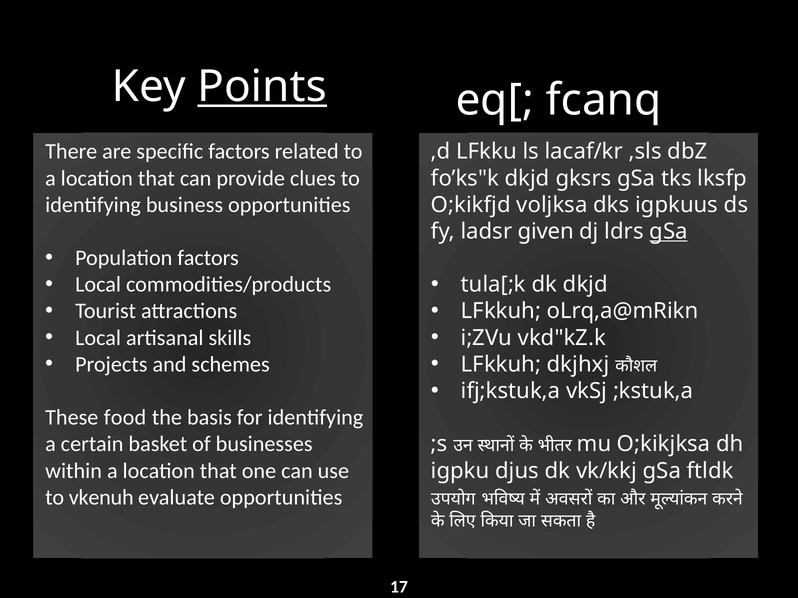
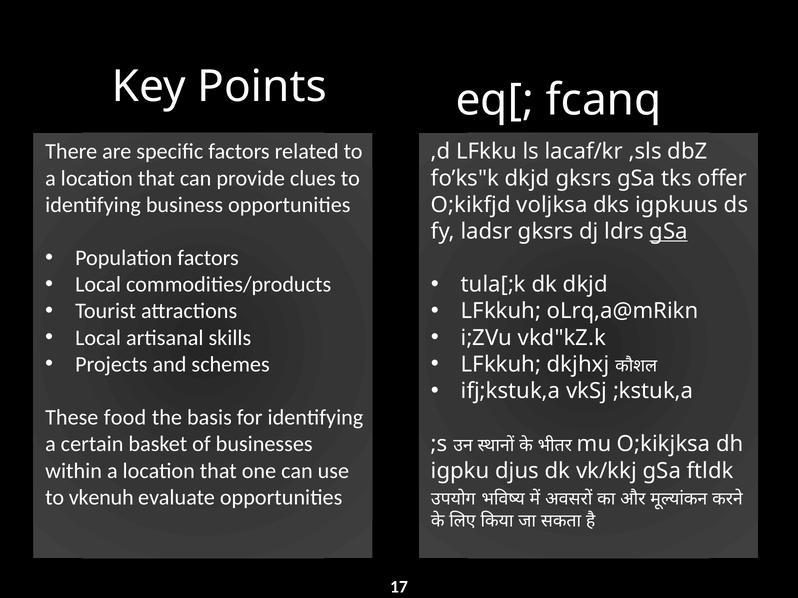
Points underline: present -> none
lksfp: lksfp -> offer
ladsr given: given -> gksrs
